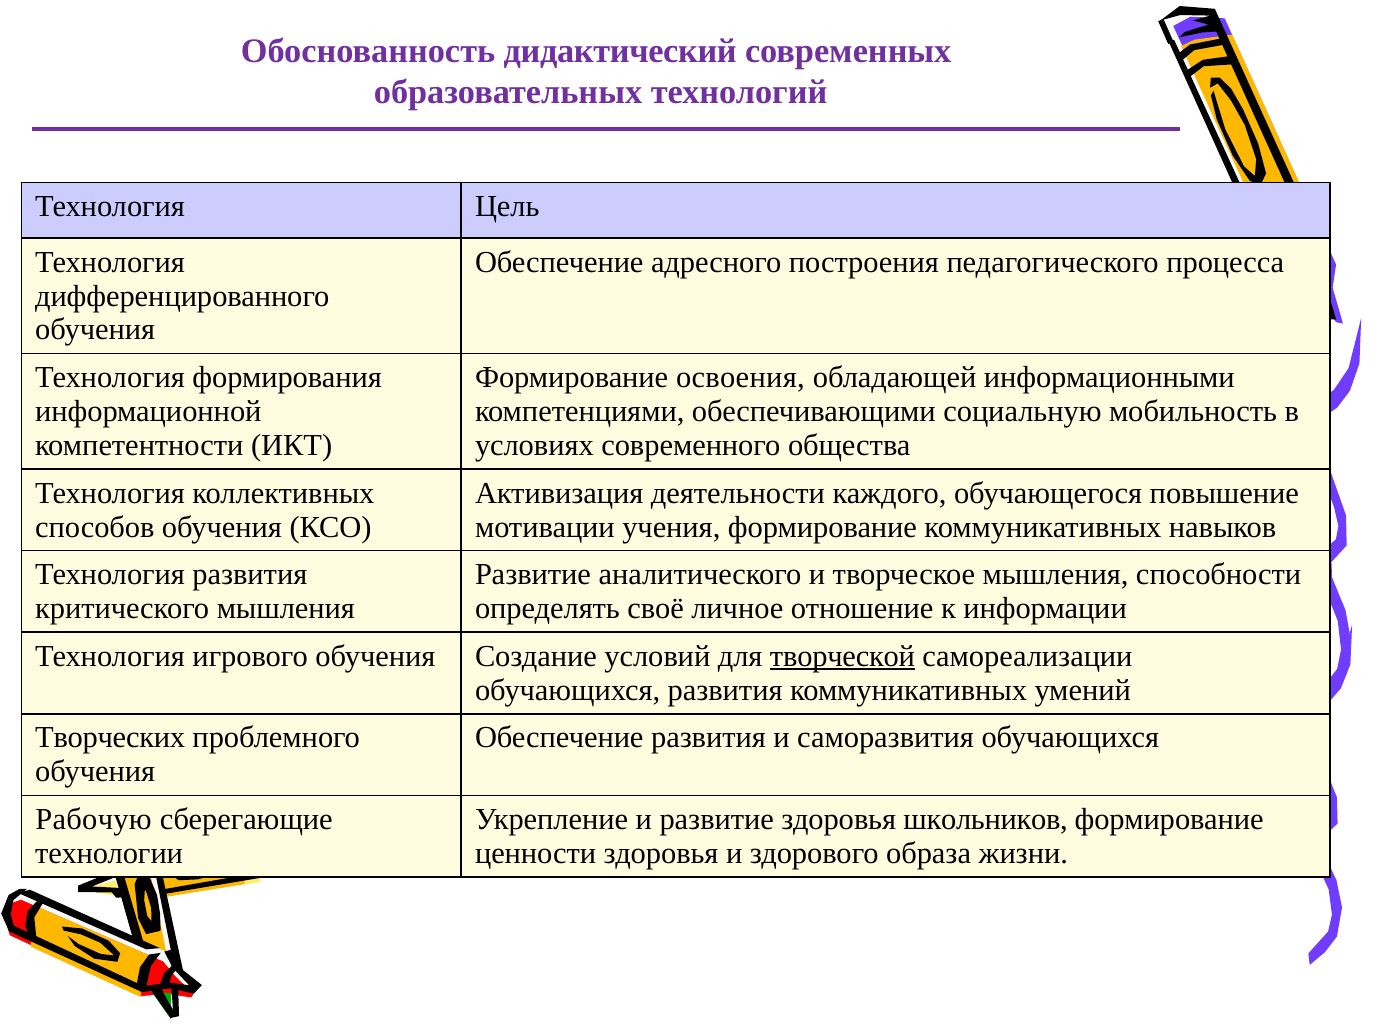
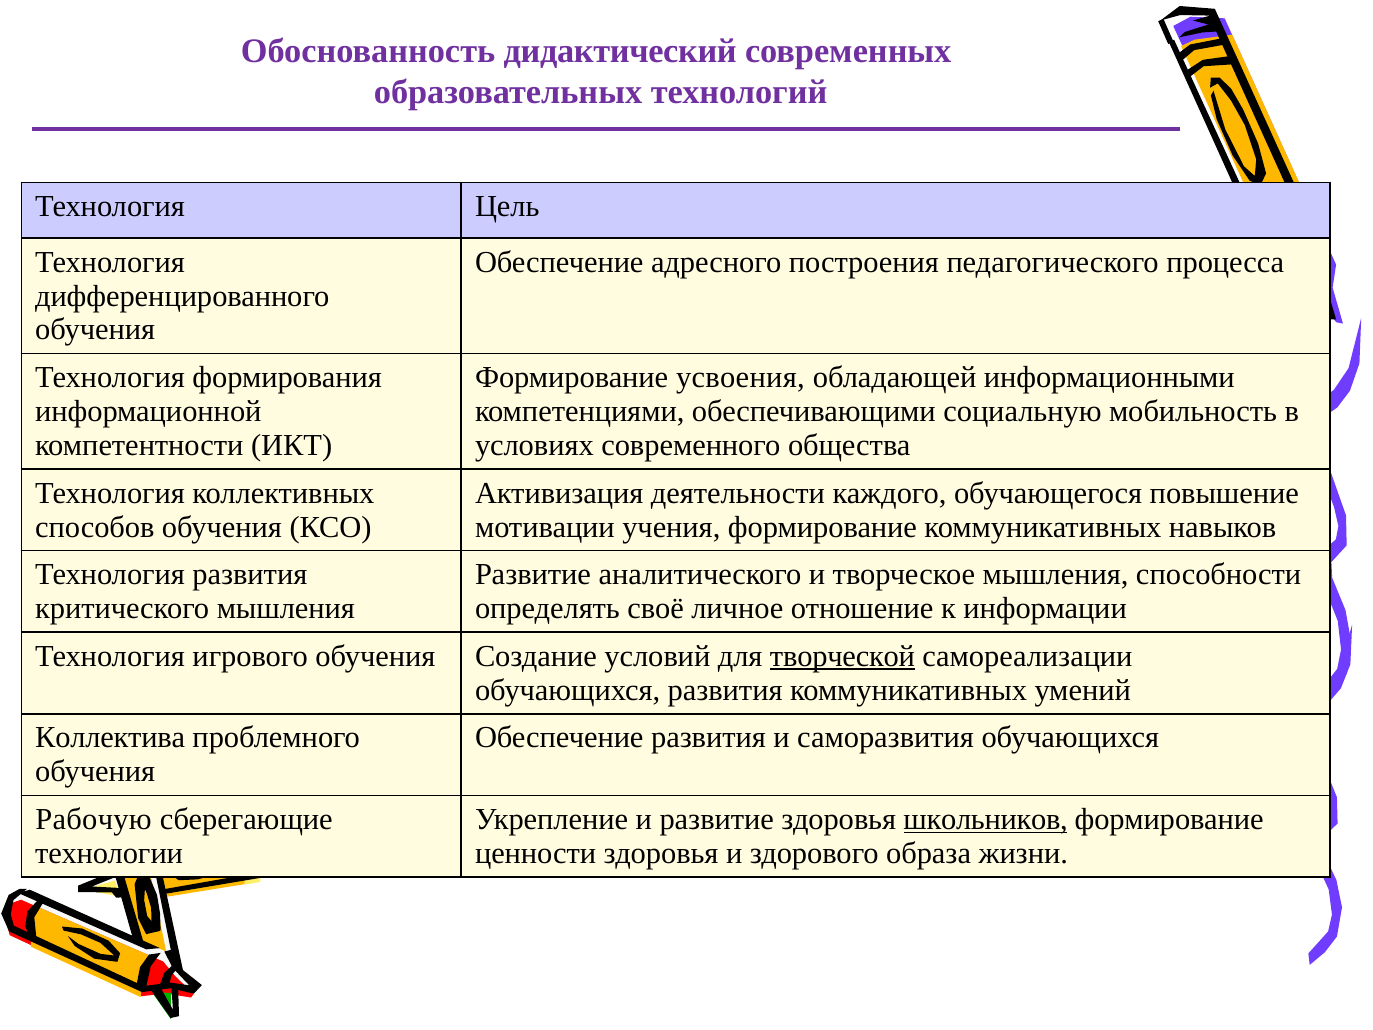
освоения: освоения -> усвоения
Творческих: Творческих -> Коллектива
школьников underline: none -> present
